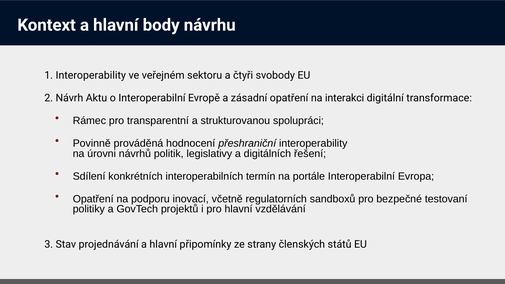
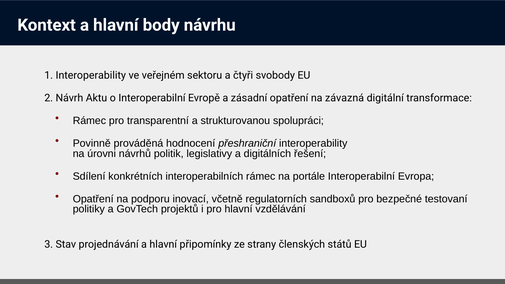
interakci: interakci -> závazná
interoperabilních termín: termín -> rámec
